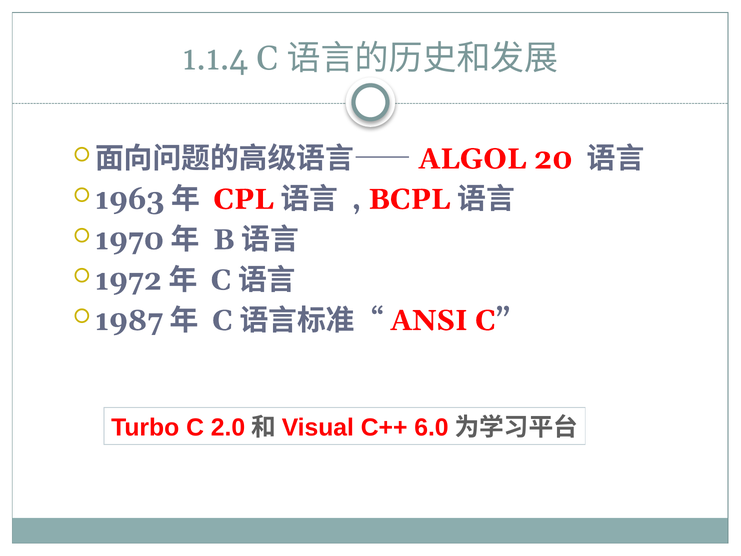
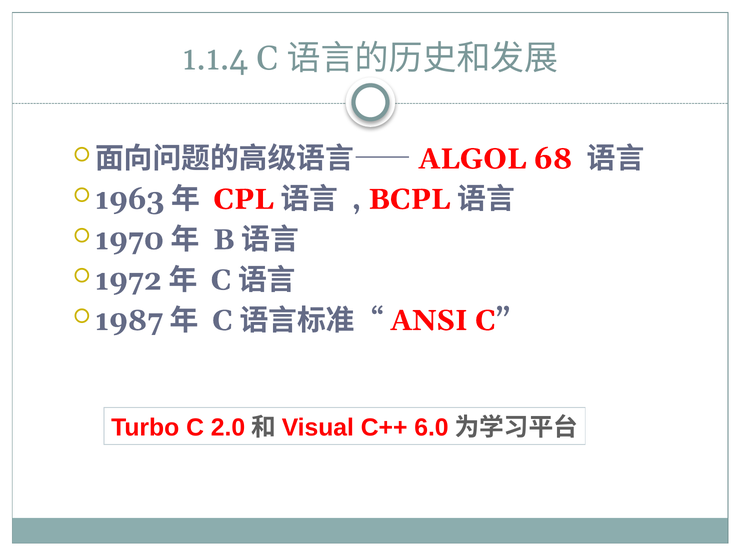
20: 20 -> 68
